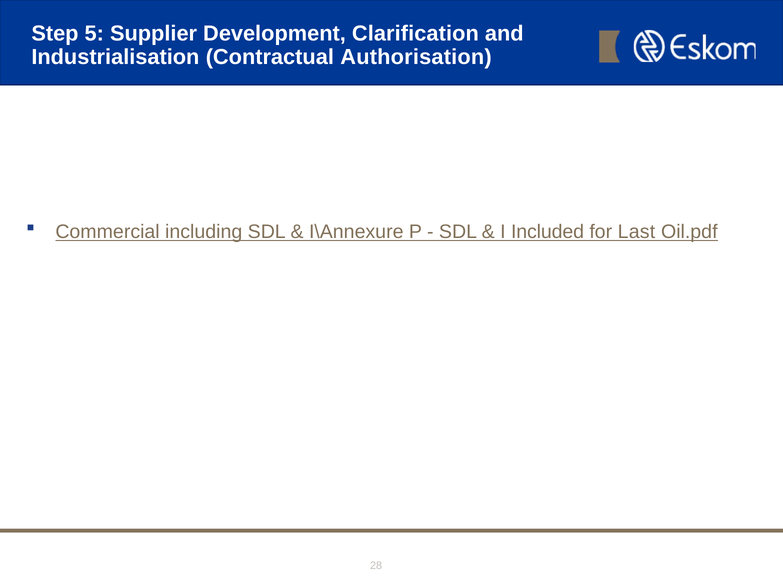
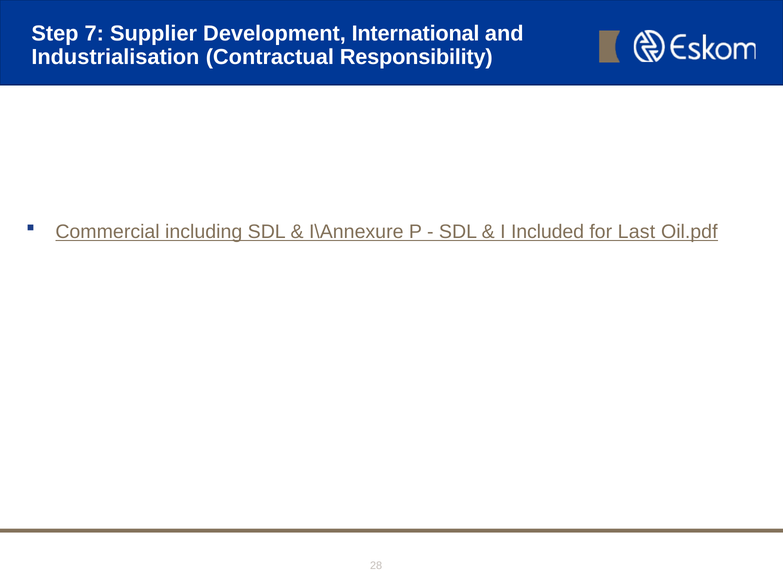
5: 5 -> 7
Clarification: Clarification -> International
Authorisation: Authorisation -> Responsibility
